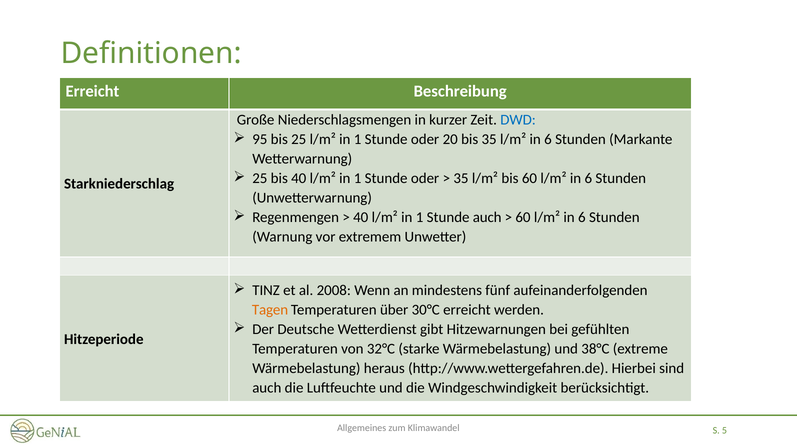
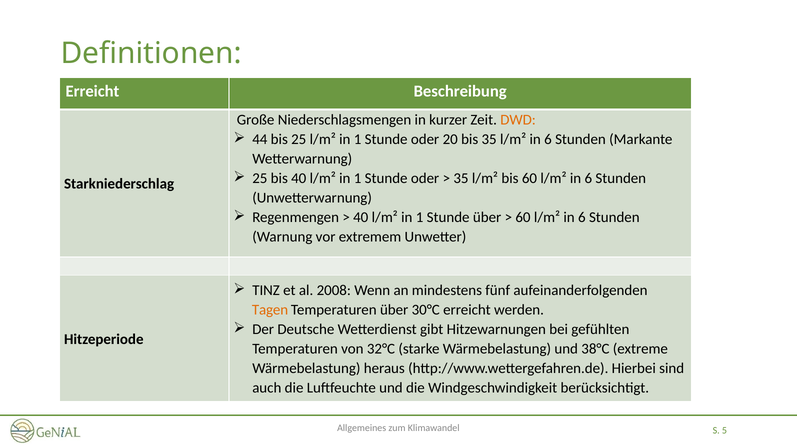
DWD colour: blue -> orange
95: 95 -> 44
Stunde auch: auch -> über
